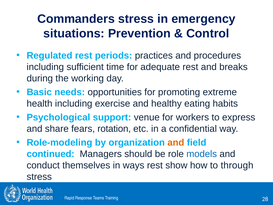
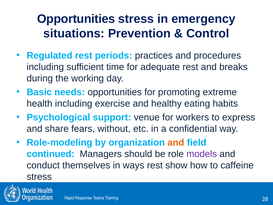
Commanders at (76, 19): Commanders -> Opportunities
rotation: rotation -> without
models colour: blue -> purple
through: through -> caffeine
